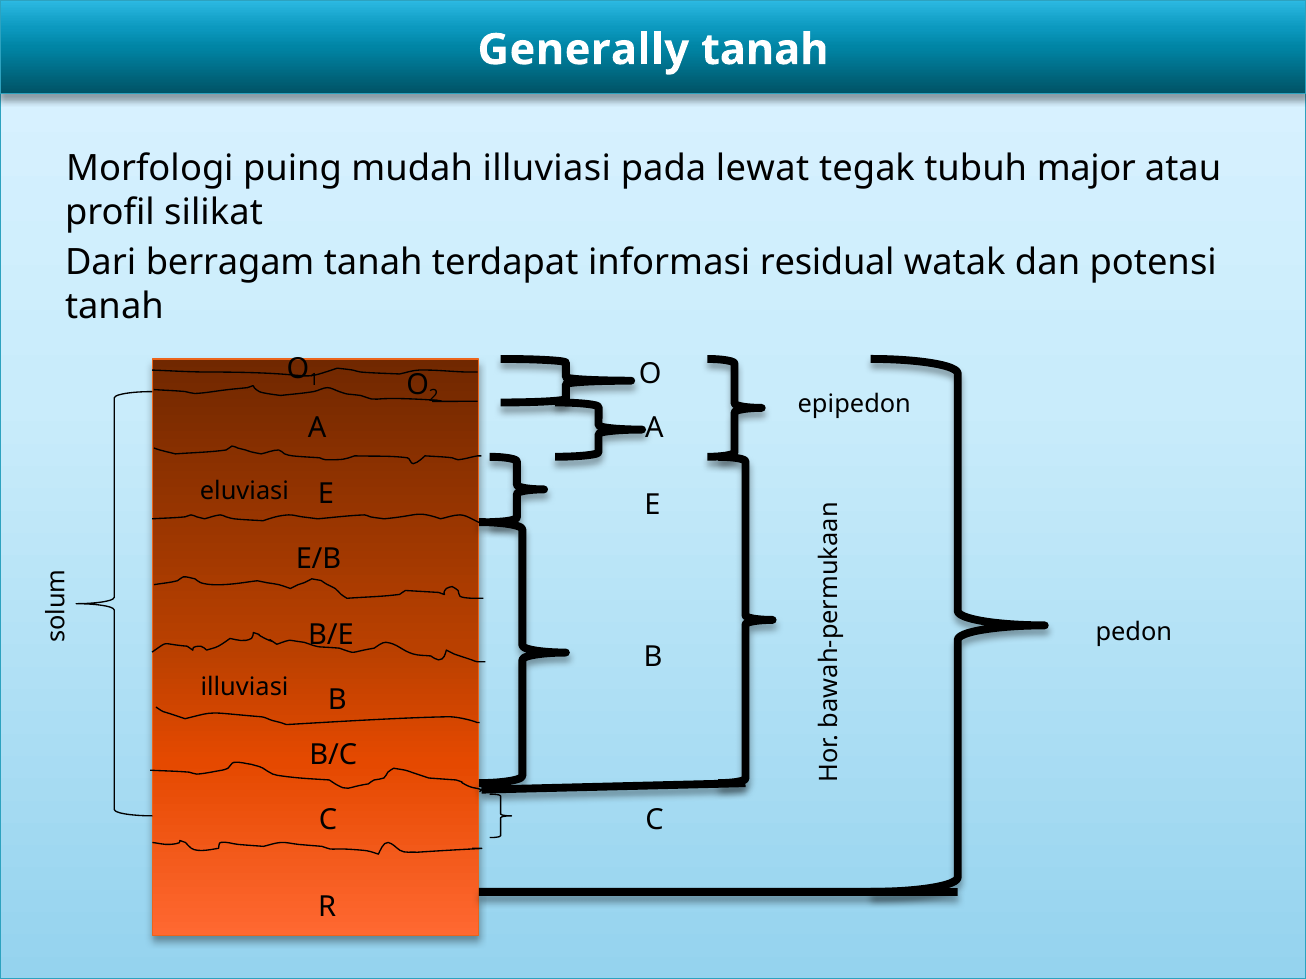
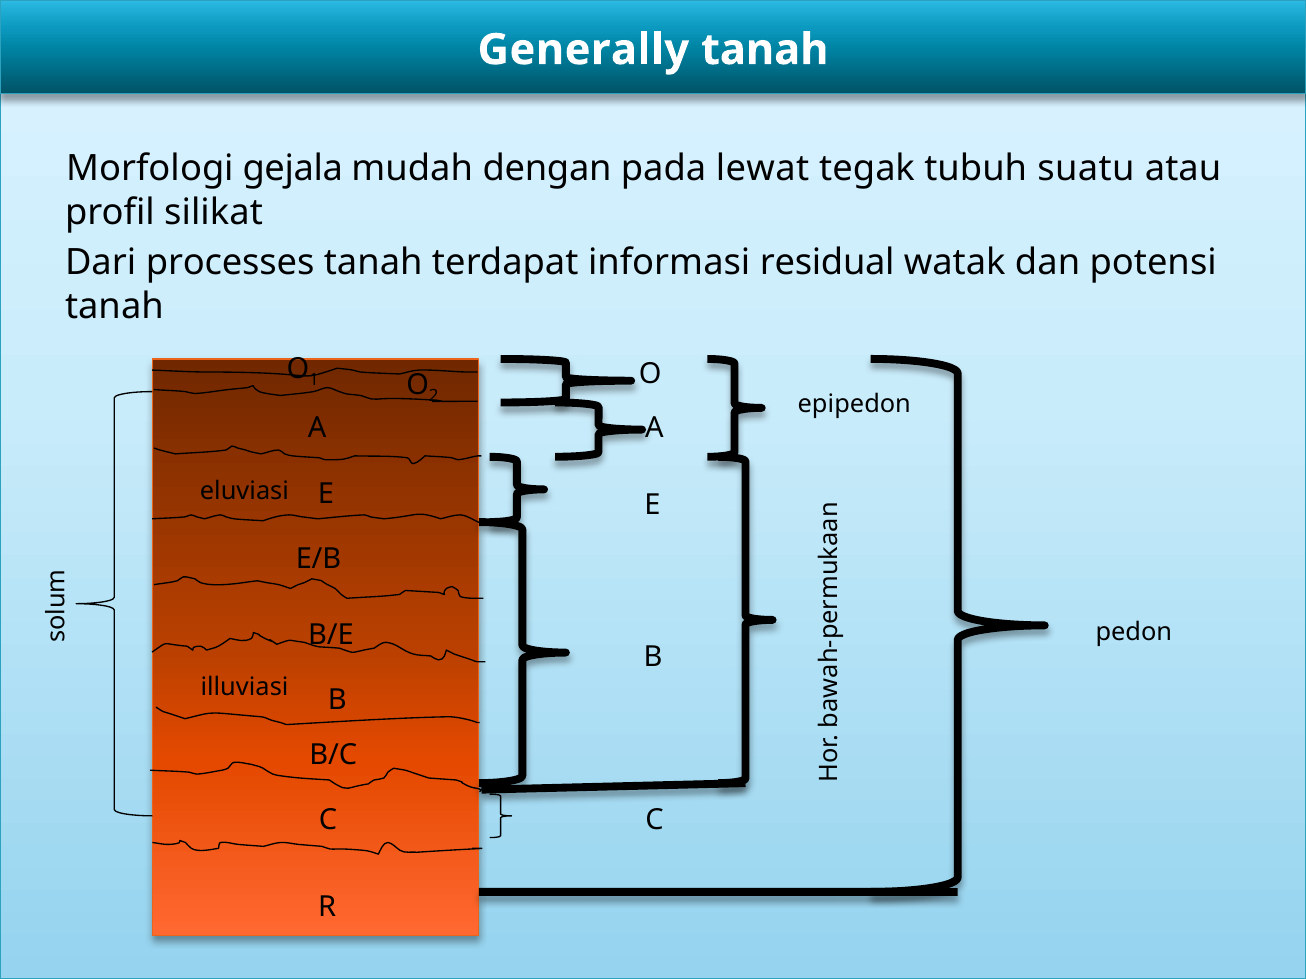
puing: puing -> gejala
mudah illuviasi: illuviasi -> dengan
major: major -> suatu
berragam: berragam -> processes
